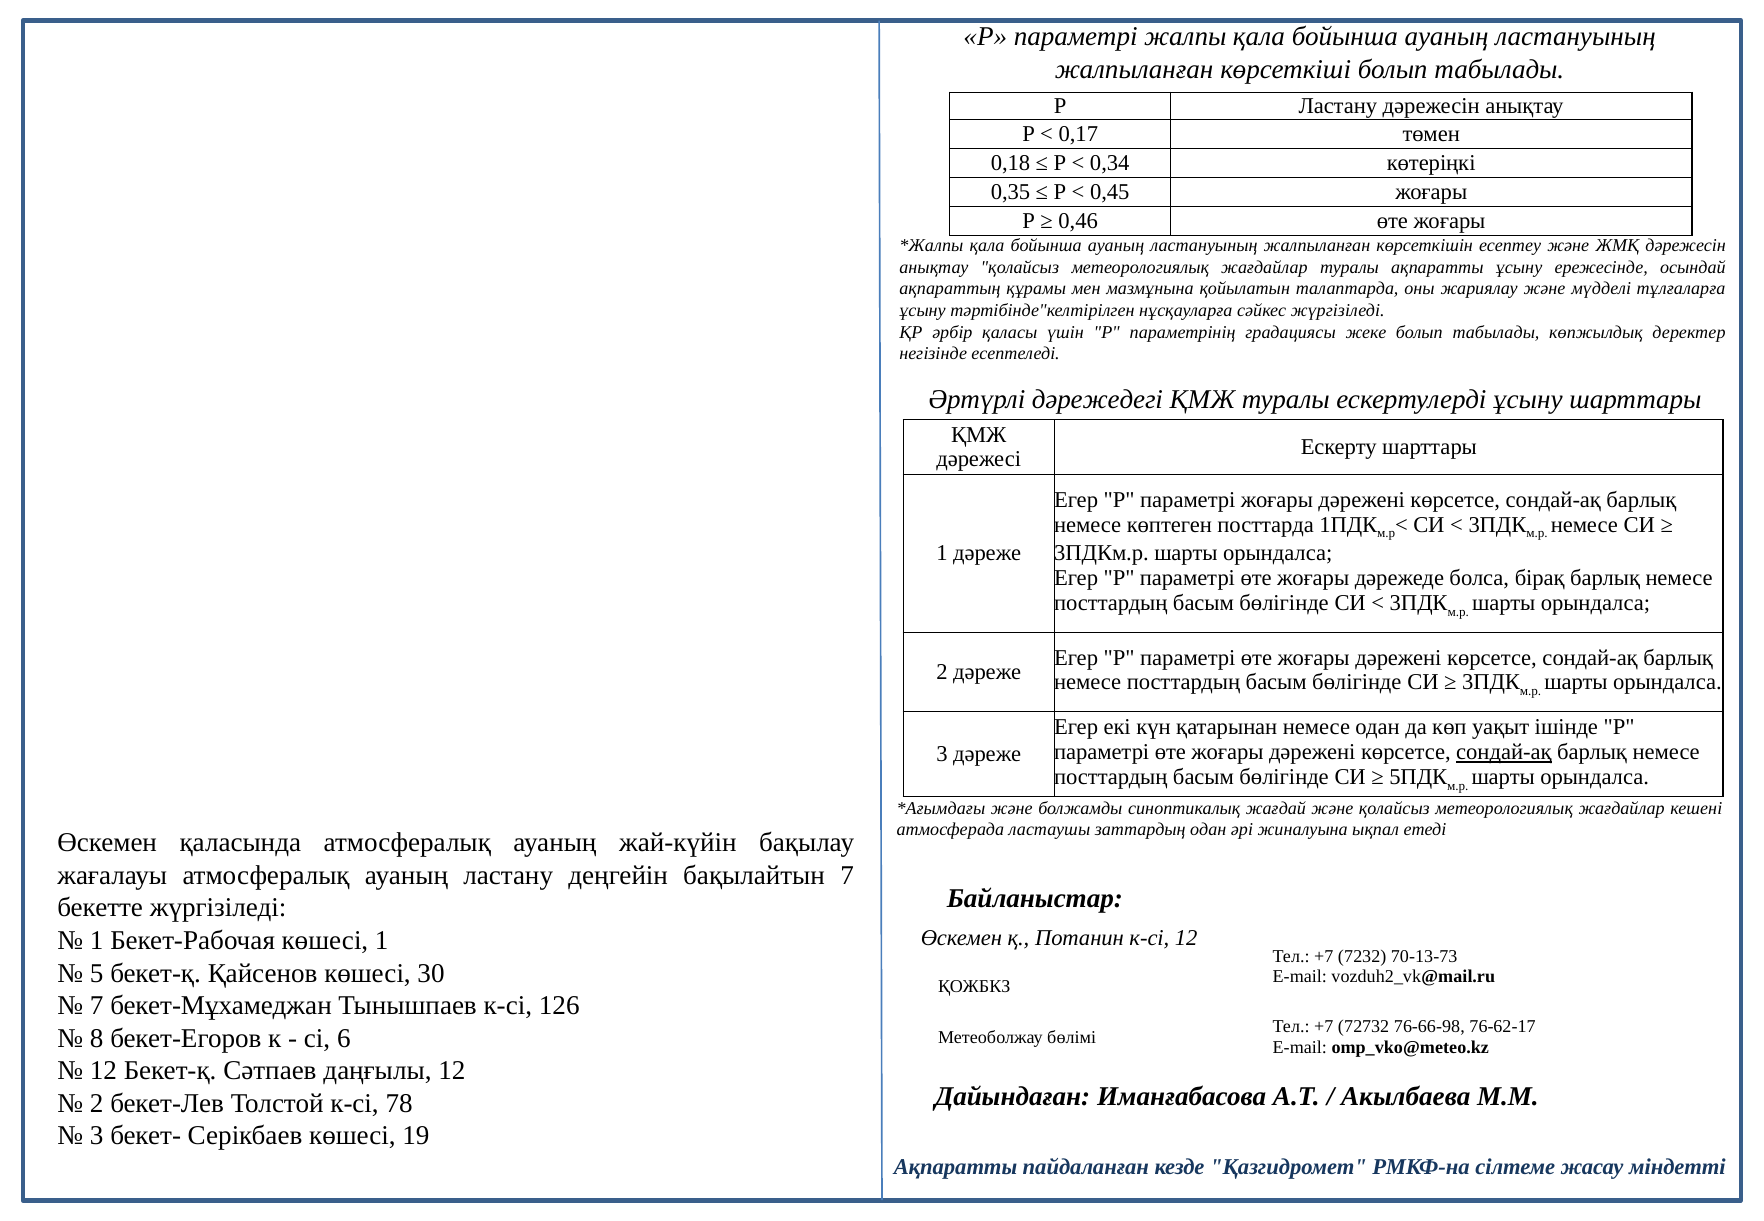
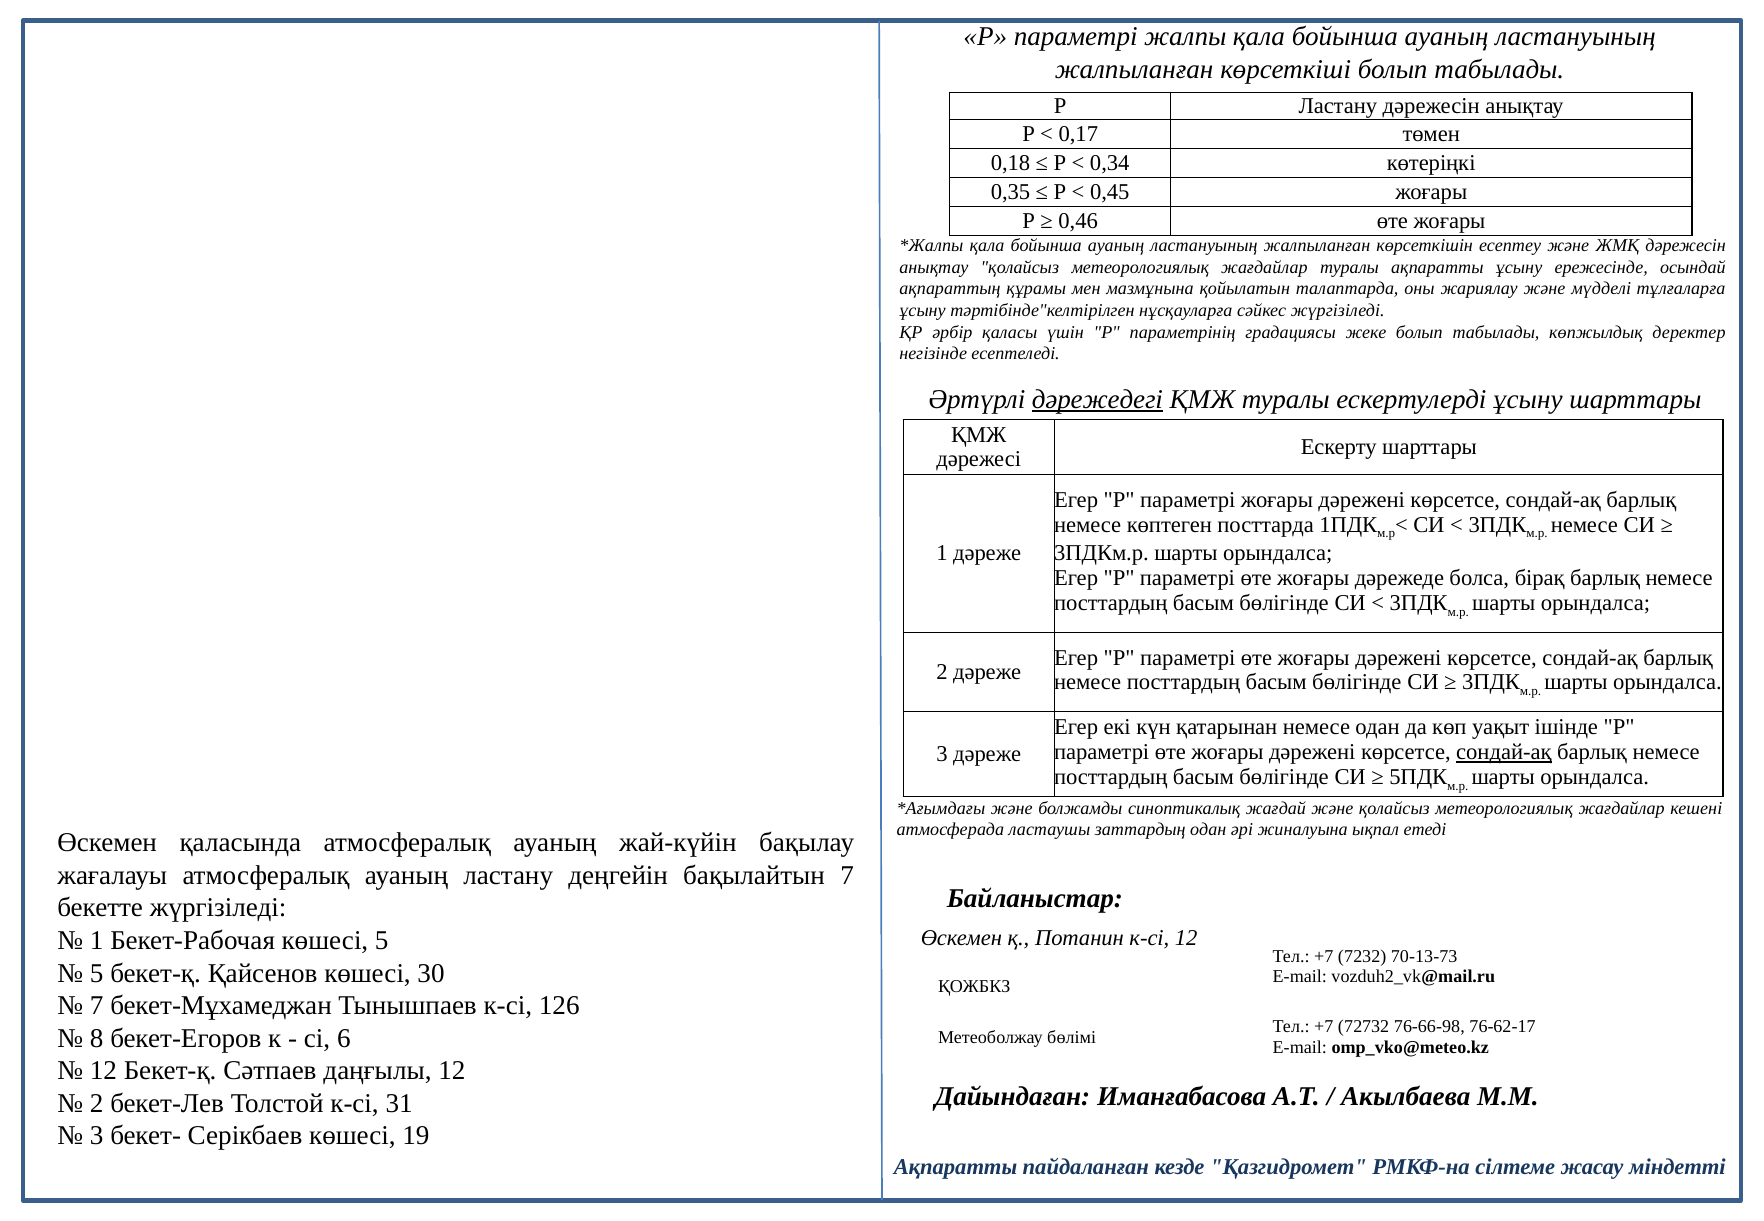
дәрежедегі underline: none -> present
көшесі 1: 1 -> 5
78: 78 -> 31
